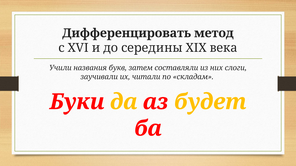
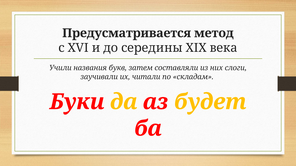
Дифференцировать: Дифференцировать -> Предусматривается
